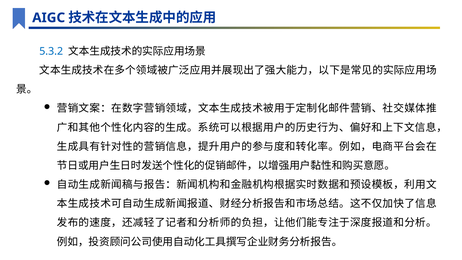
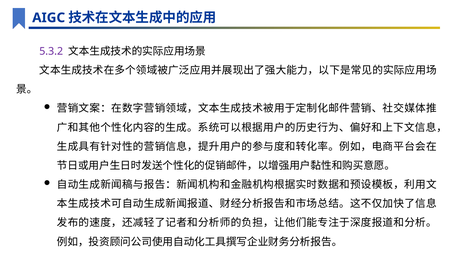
5.3.2 colour: blue -> purple
